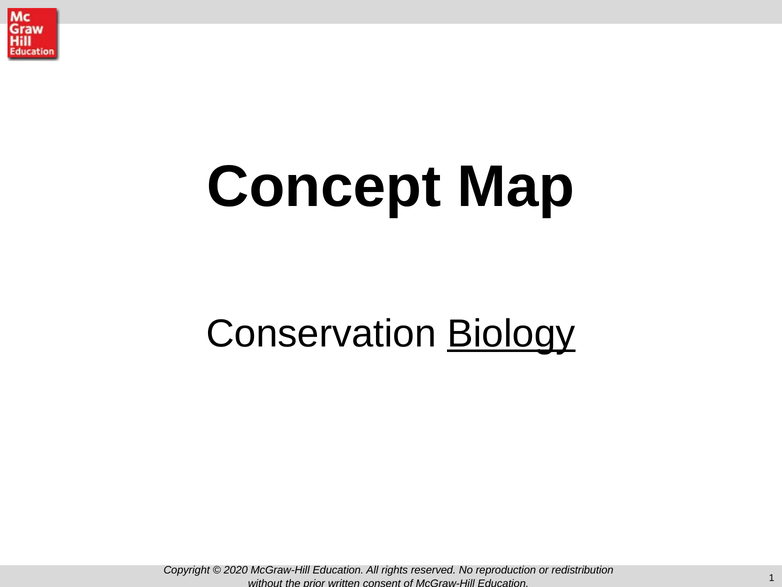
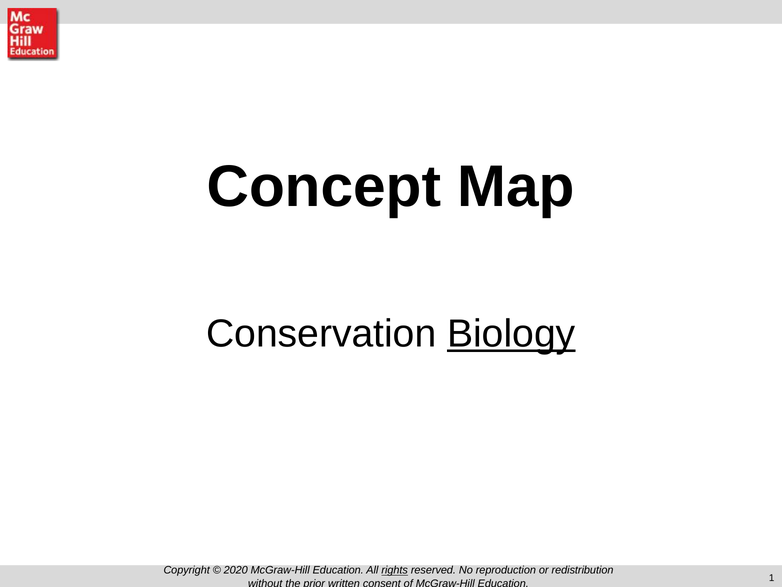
rights underline: none -> present
